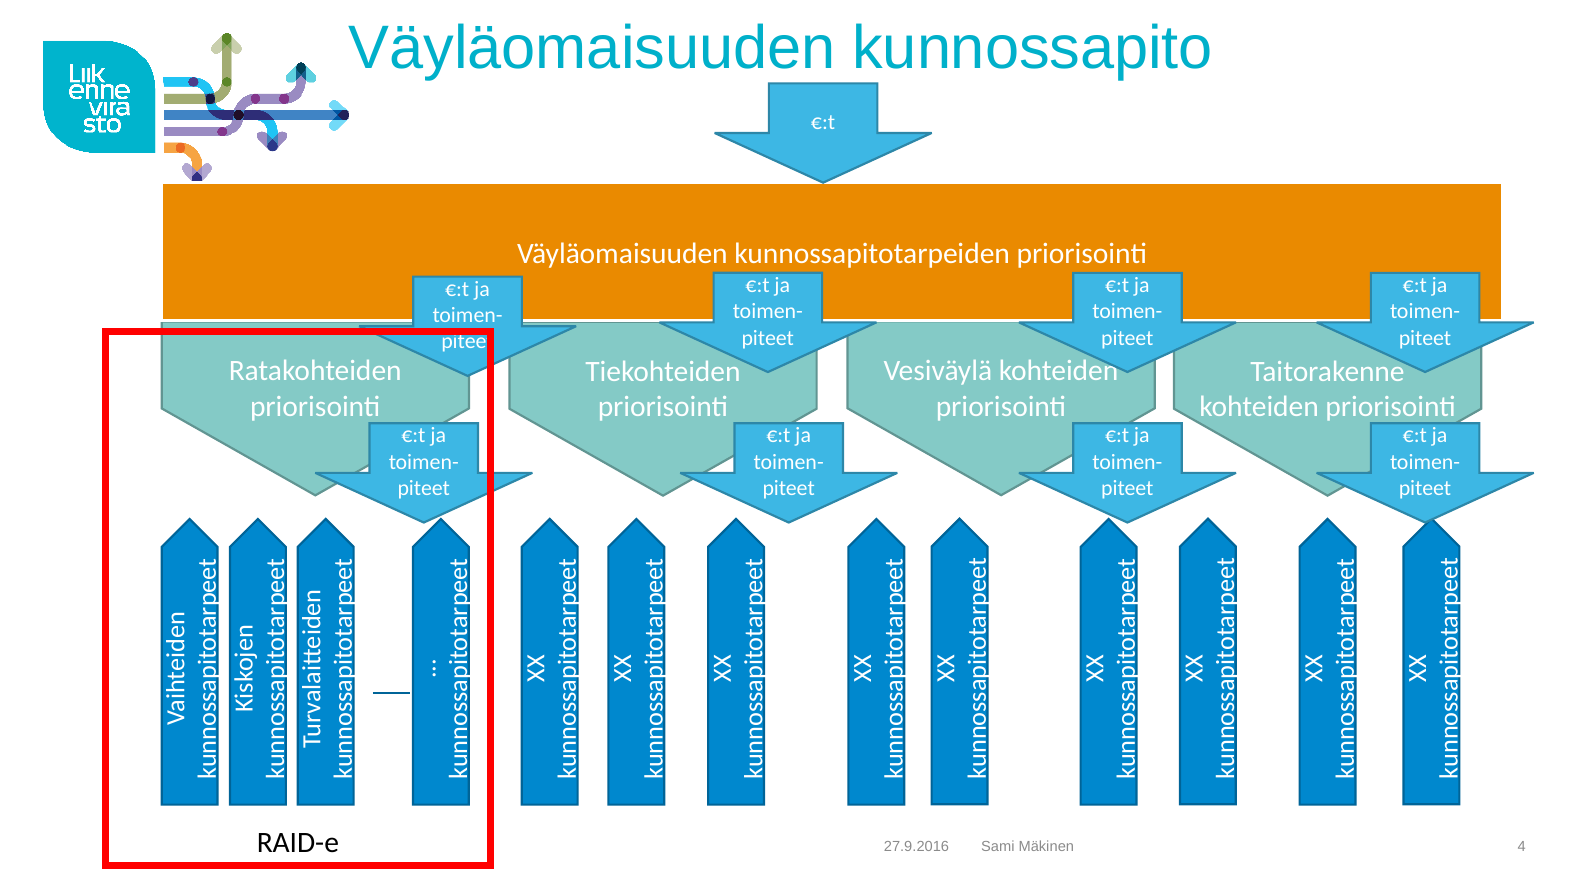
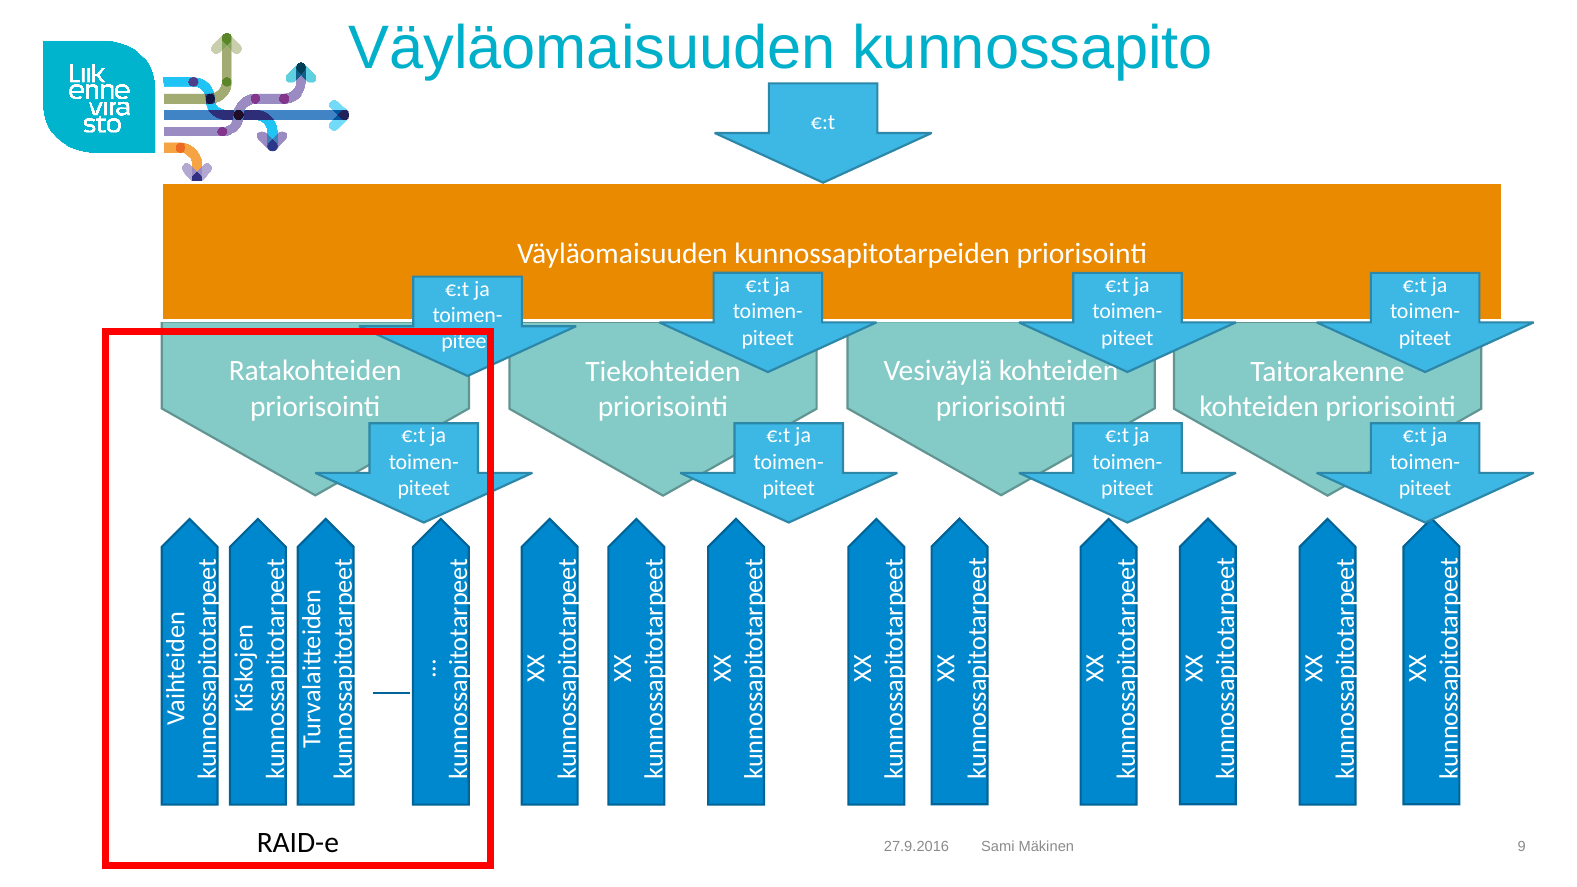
4: 4 -> 9
